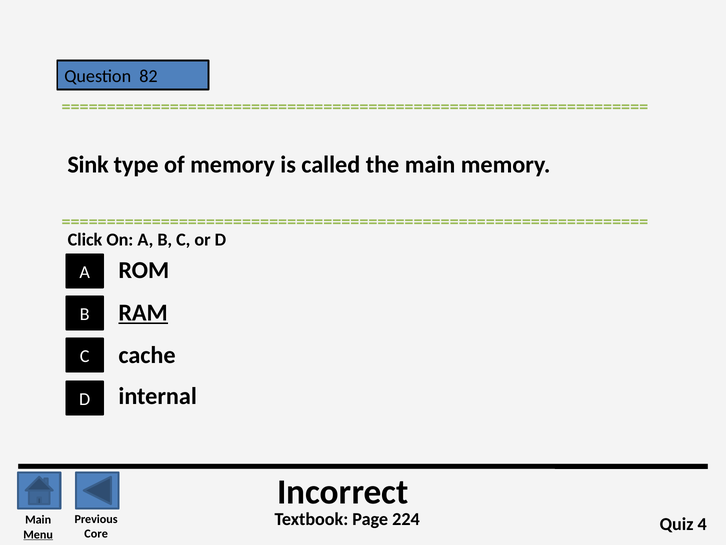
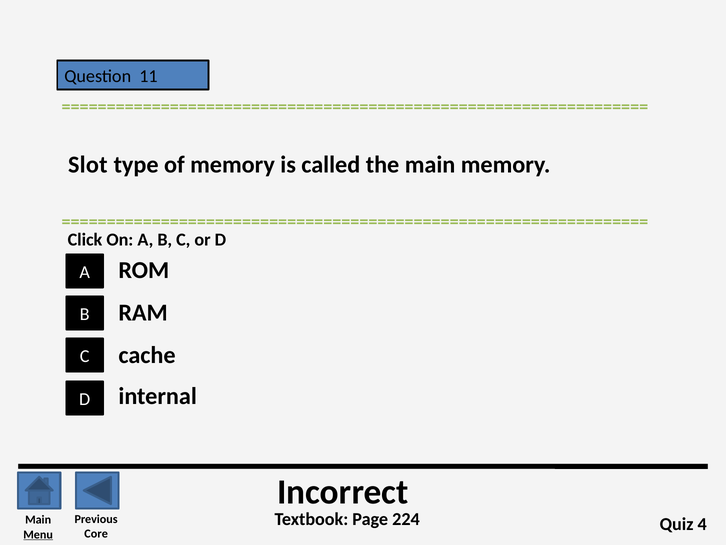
82: 82 -> 11
Sink: Sink -> Slot
RAM underline: present -> none
